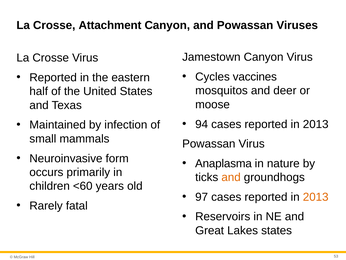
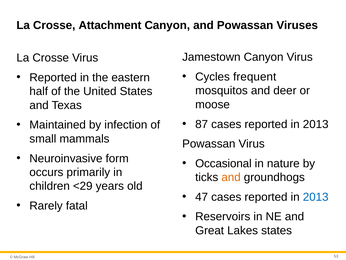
vaccines: vaccines -> frequent
94: 94 -> 87
Anaplasma: Anaplasma -> Occasional
<60: <60 -> <29
97: 97 -> 47
2013 at (316, 197) colour: orange -> blue
